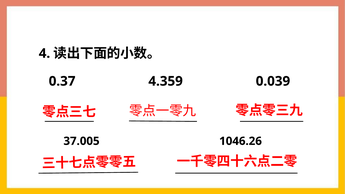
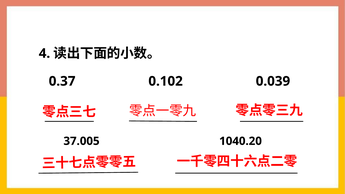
4.359: 4.359 -> 0.102
1046.26: 1046.26 -> 1040.20
